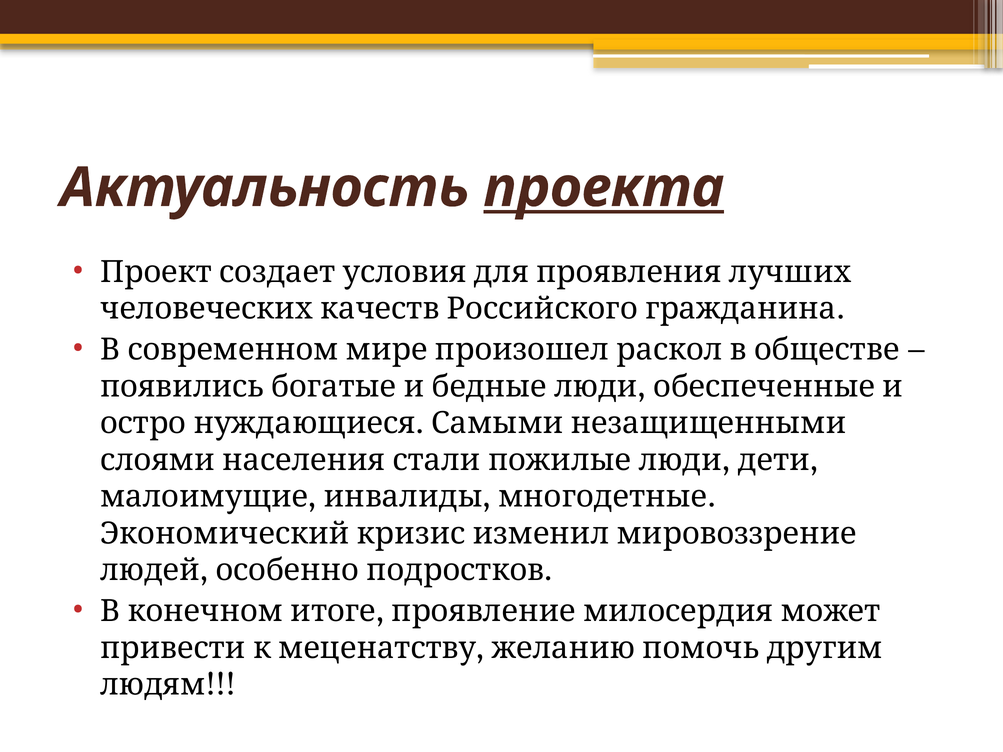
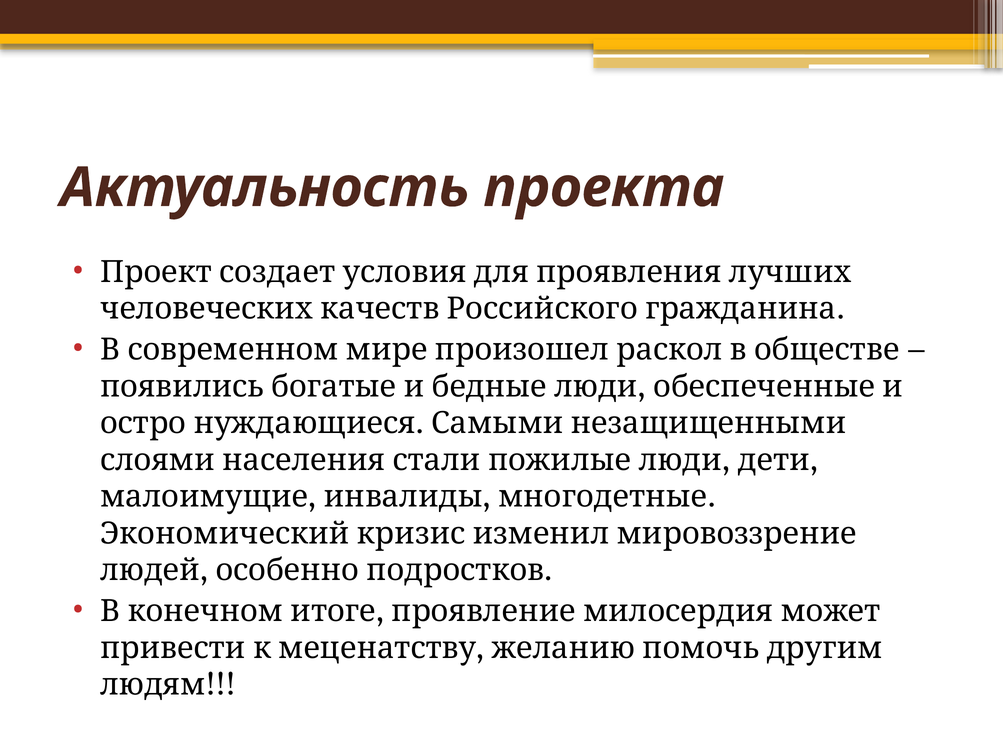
проекта underline: present -> none
